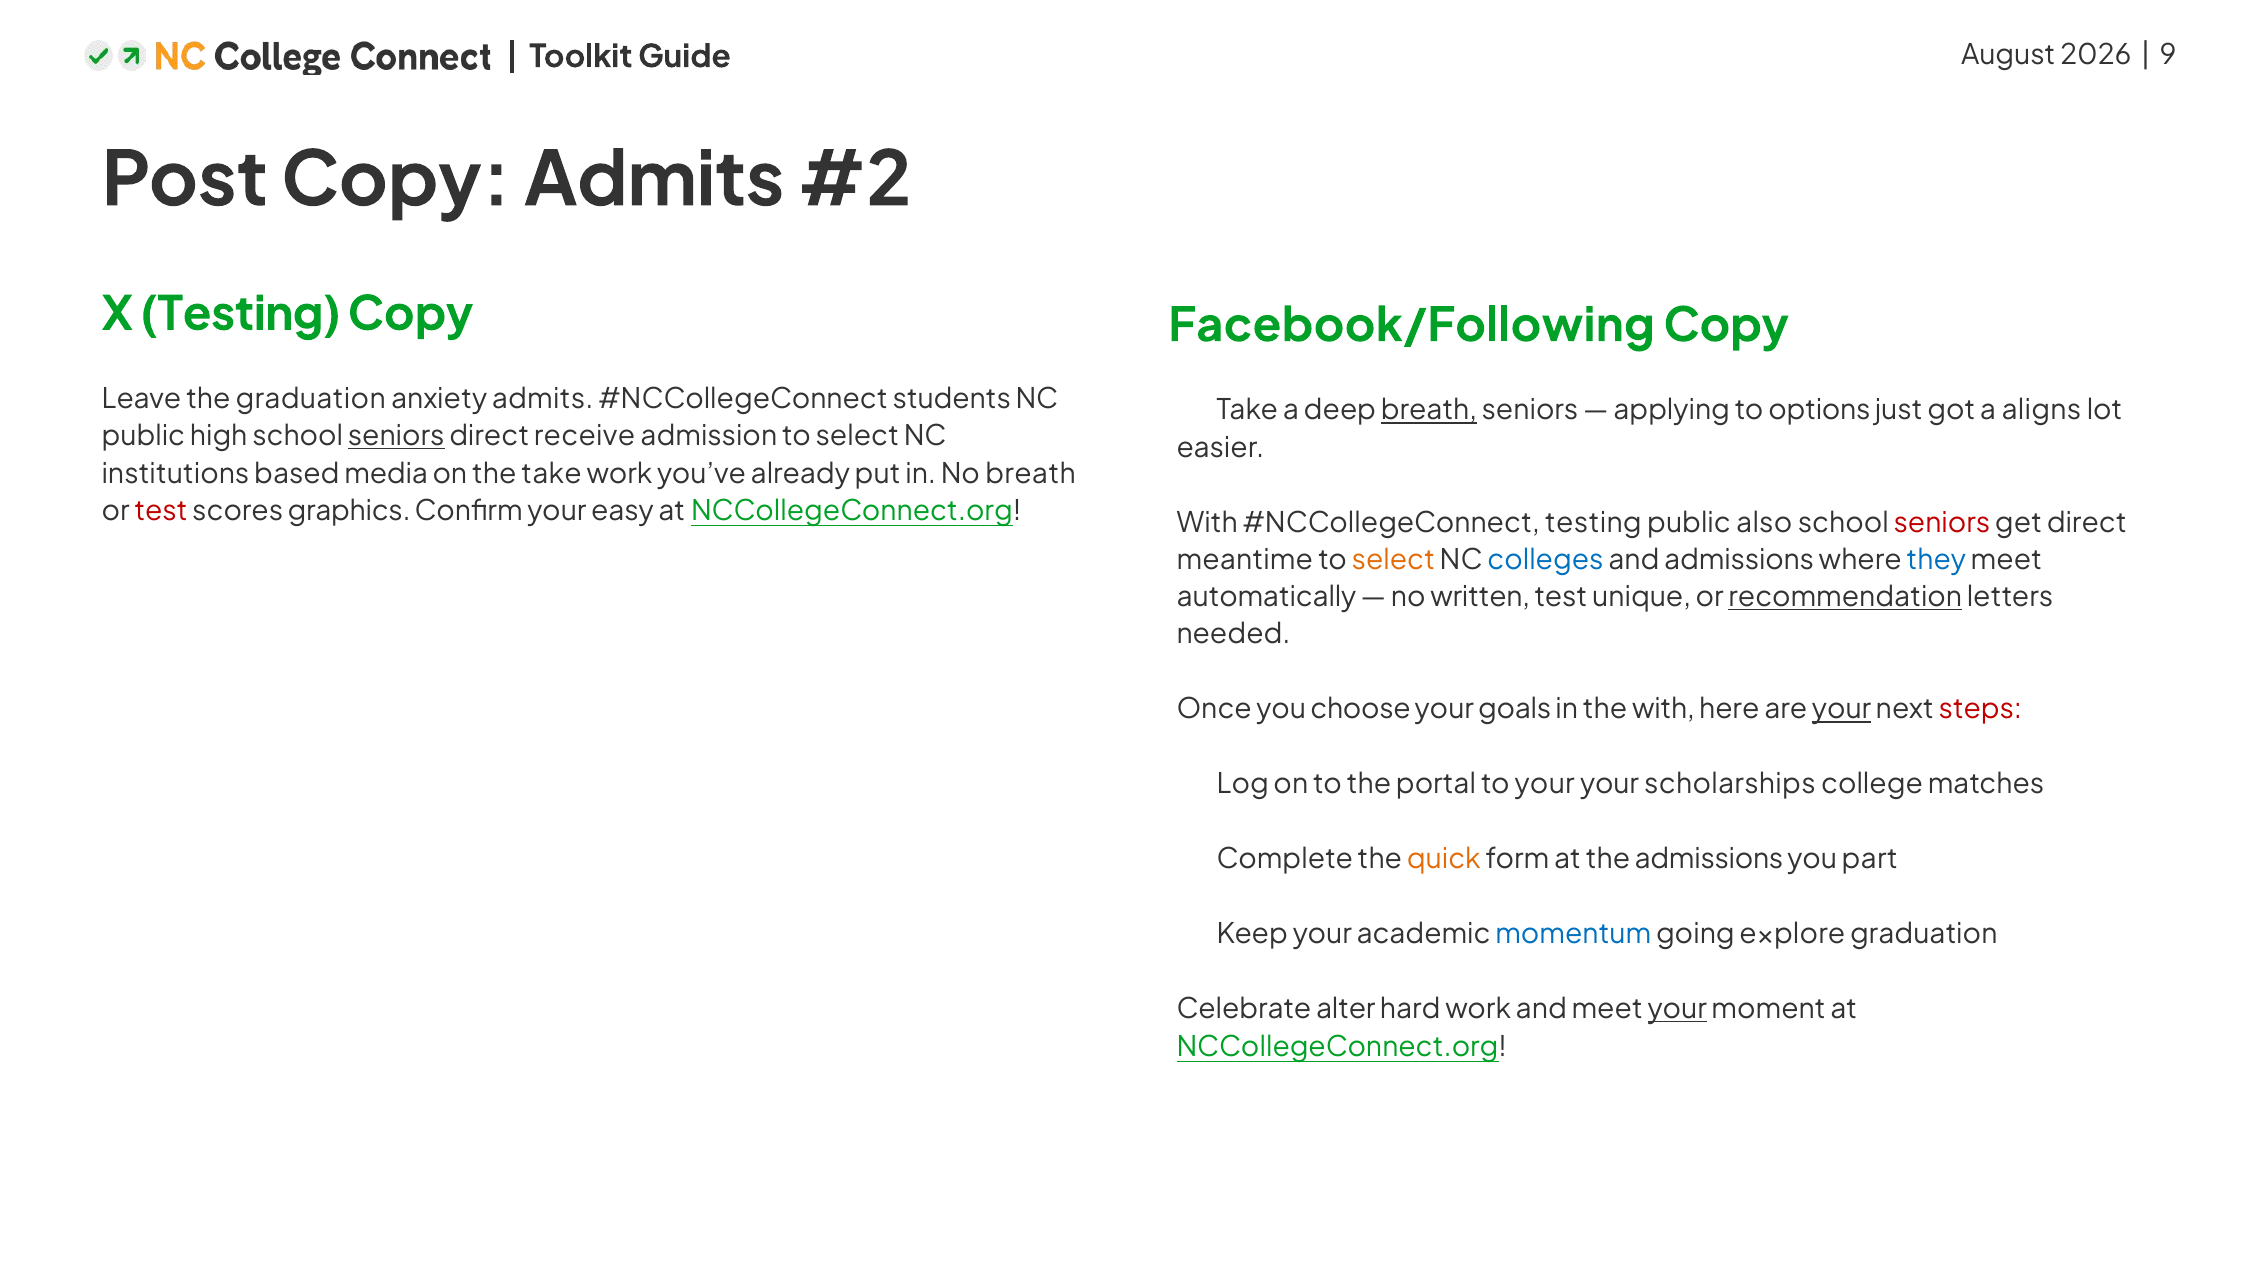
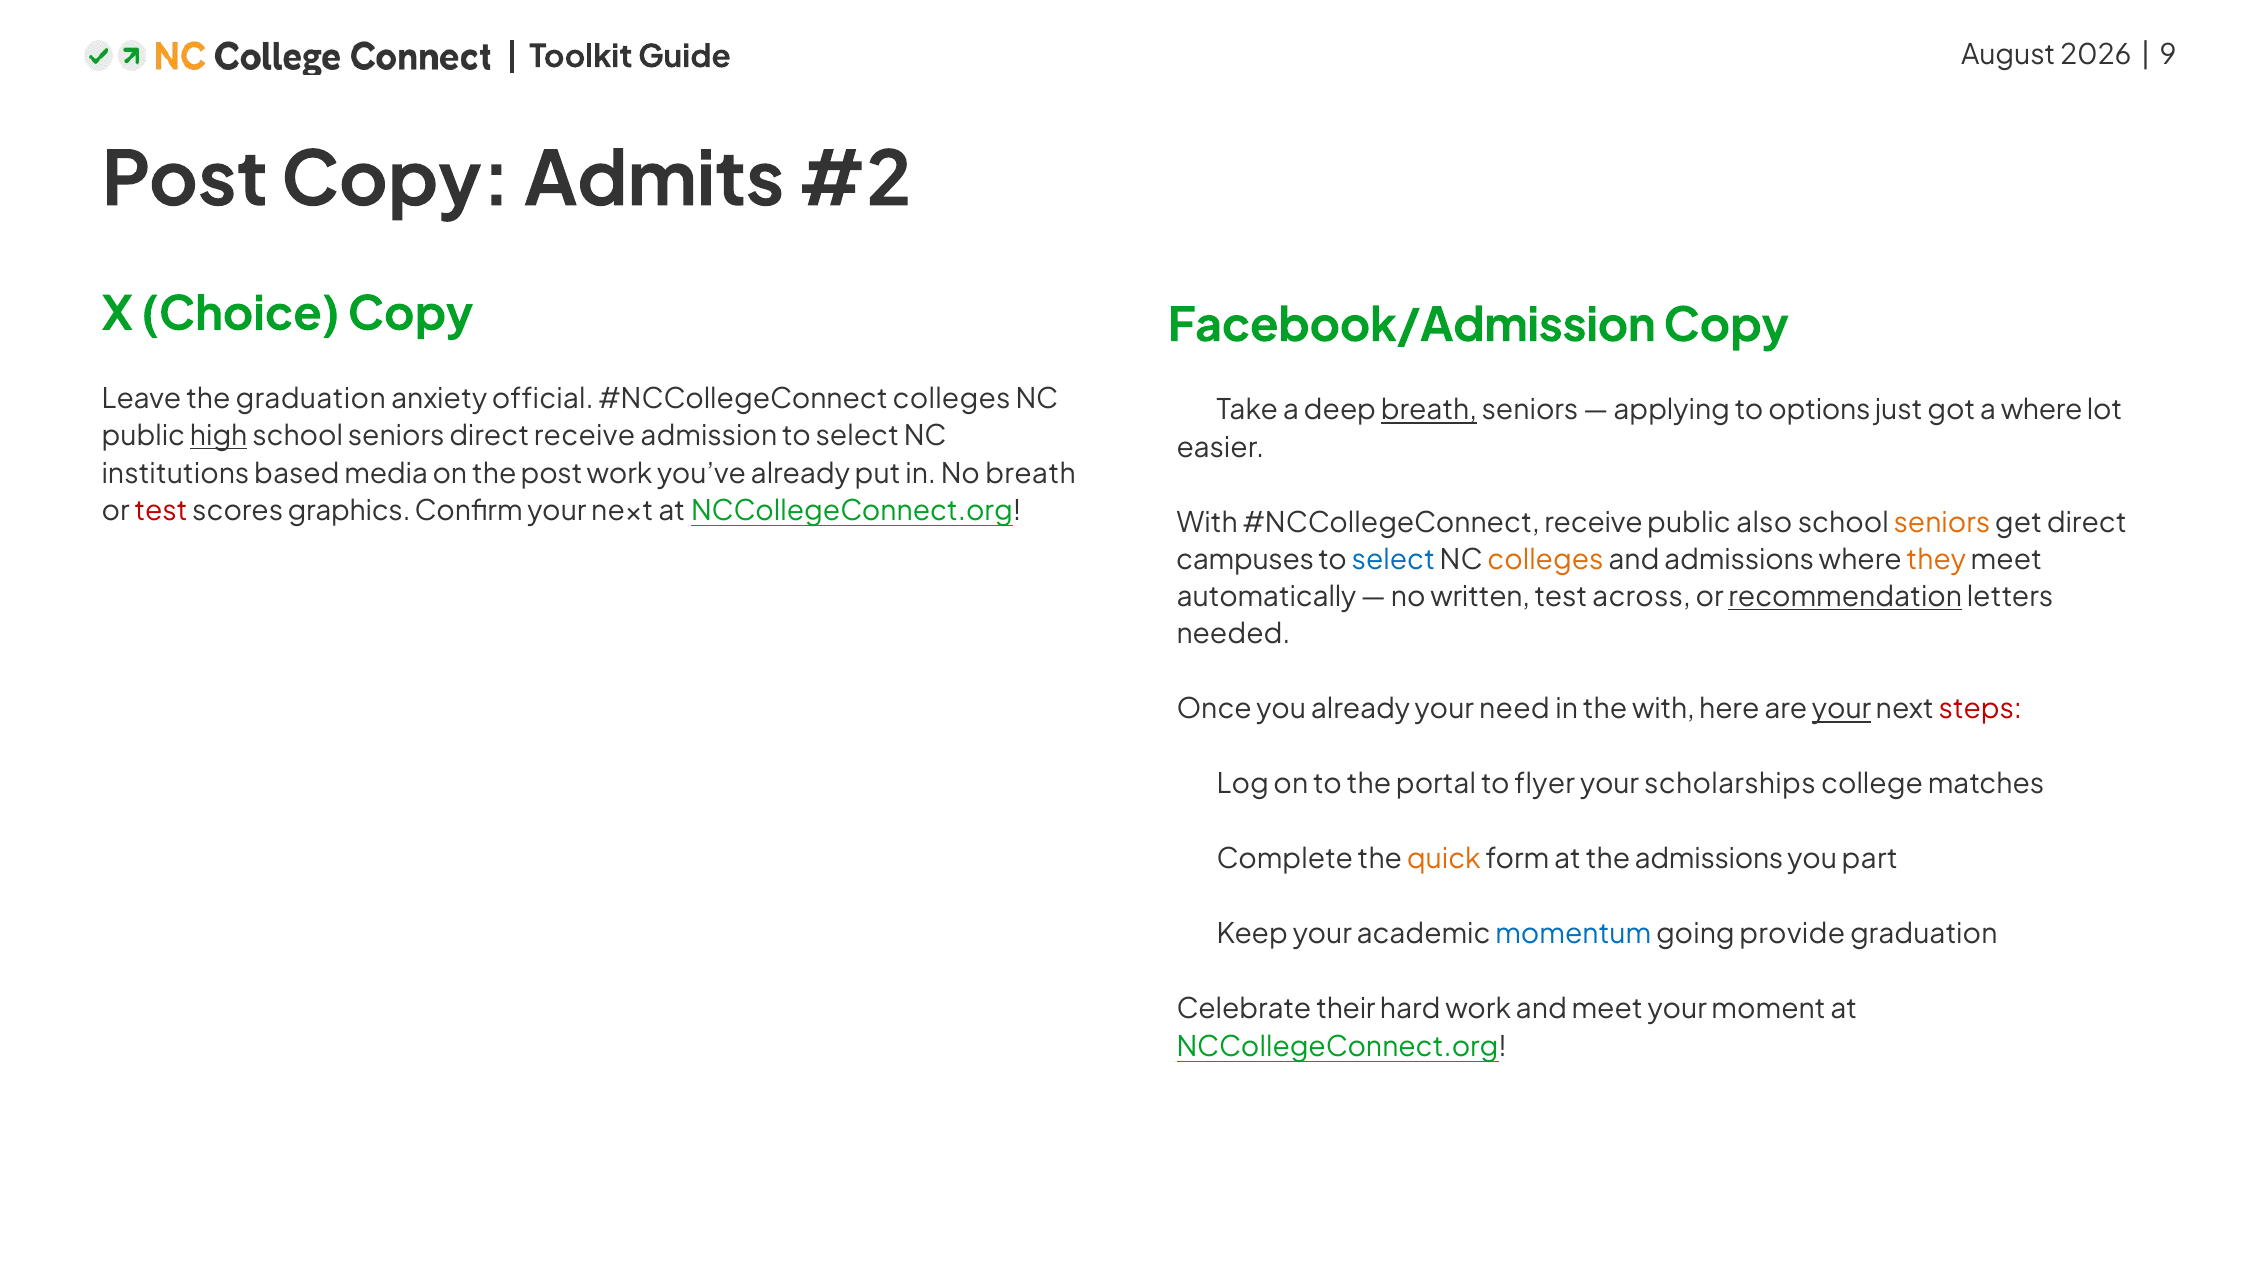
X Testing: Testing -> Choice
Facebook/Following: Facebook/Following -> Facebook/Admission
anxiety admits: admits -> official
students at (952, 399): students -> colleges
a aligns: aligns -> where
high underline: none -> present
seniors at (396, 436) underline: present -> none
the take: take -> post
Confirm your easy: easy -> next
testing at (1593, 522): testing -> receive
seniors at (1942, 522) colour: red -> orange
meantime: meantime -> campuses
select at (1393, 560) colour: orange -> blue
colleges at (1545, 560) colour: blue -> orange
they colour: blue -> orange
unique: unique -> across
you choose: choose -> already
goals: goals -> need
to your: your -> flyer
explore: explore -> provide
alter: alter -> their
your at (1677, 1009) underline: present -> none
